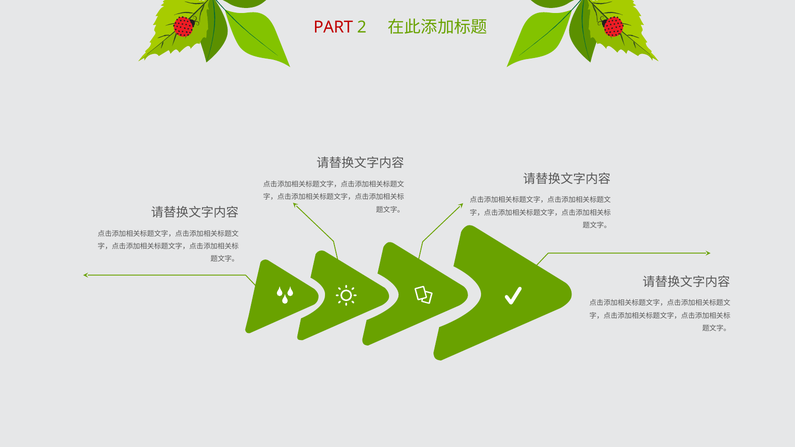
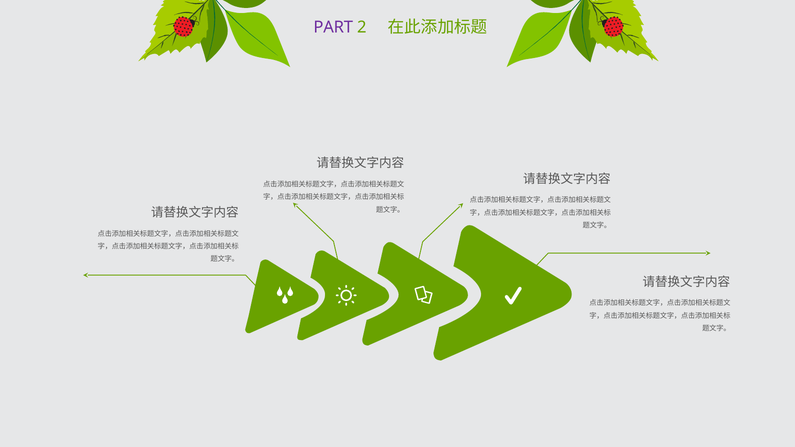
PART colour: red -> purple
